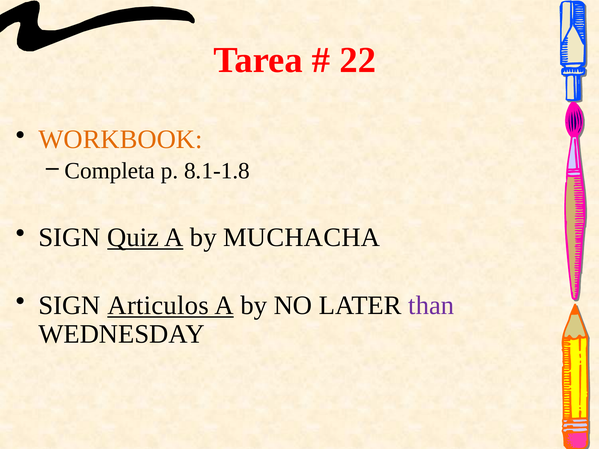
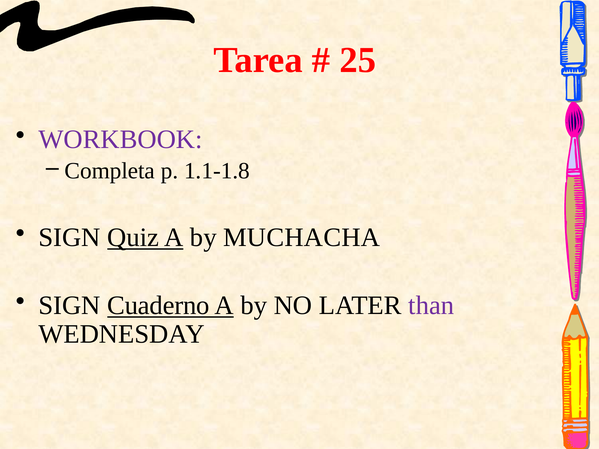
22: 22 -> 25
WORKBOOK colour: orange -> purple
8.1-1.8: 8.1-1.8 -> 1.1-1.8
Articulos: Articulos -> Cuaderno
